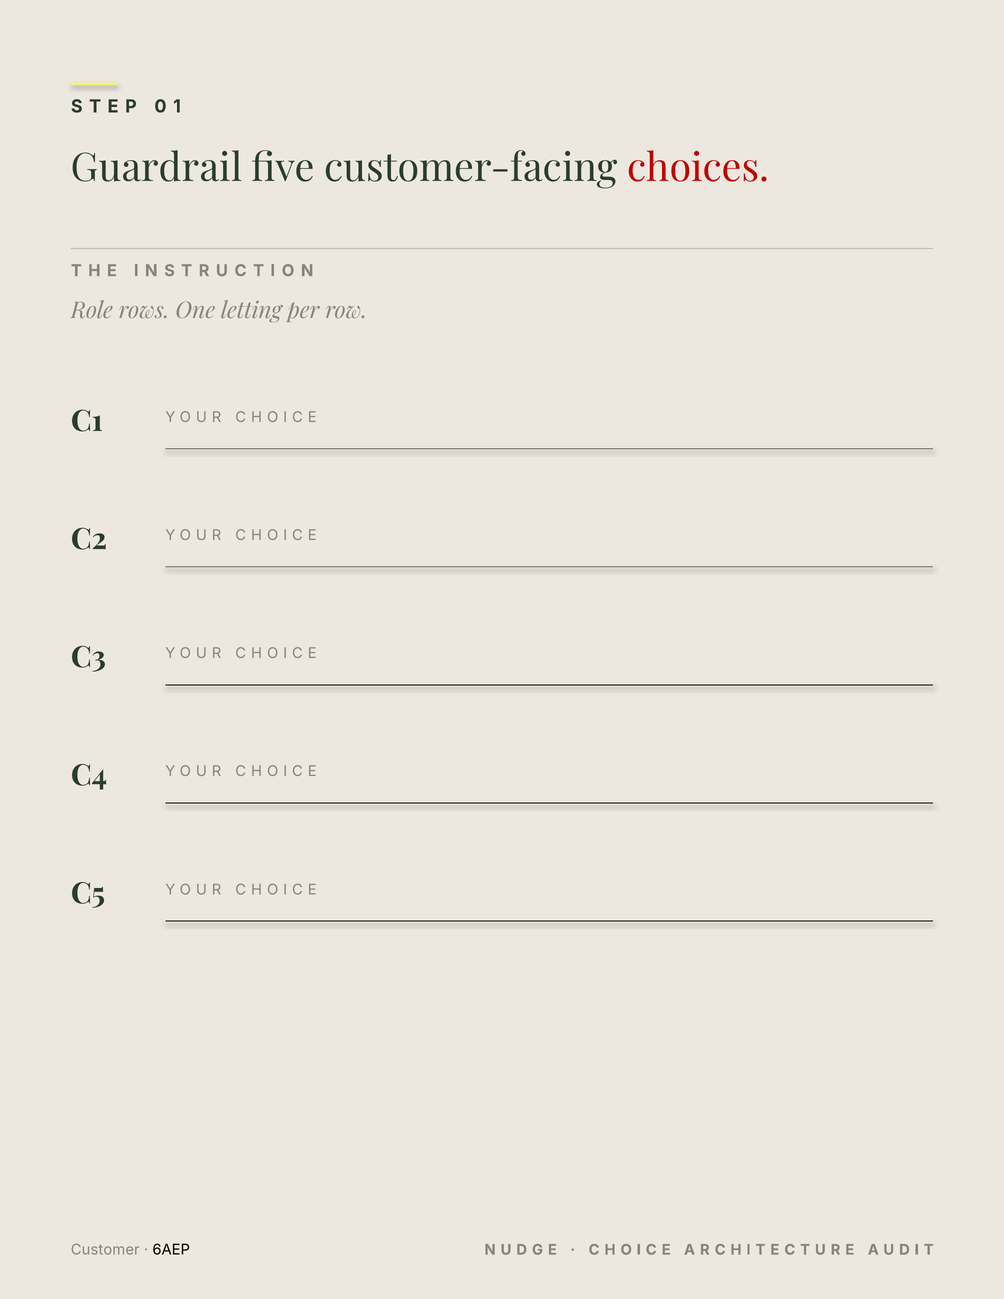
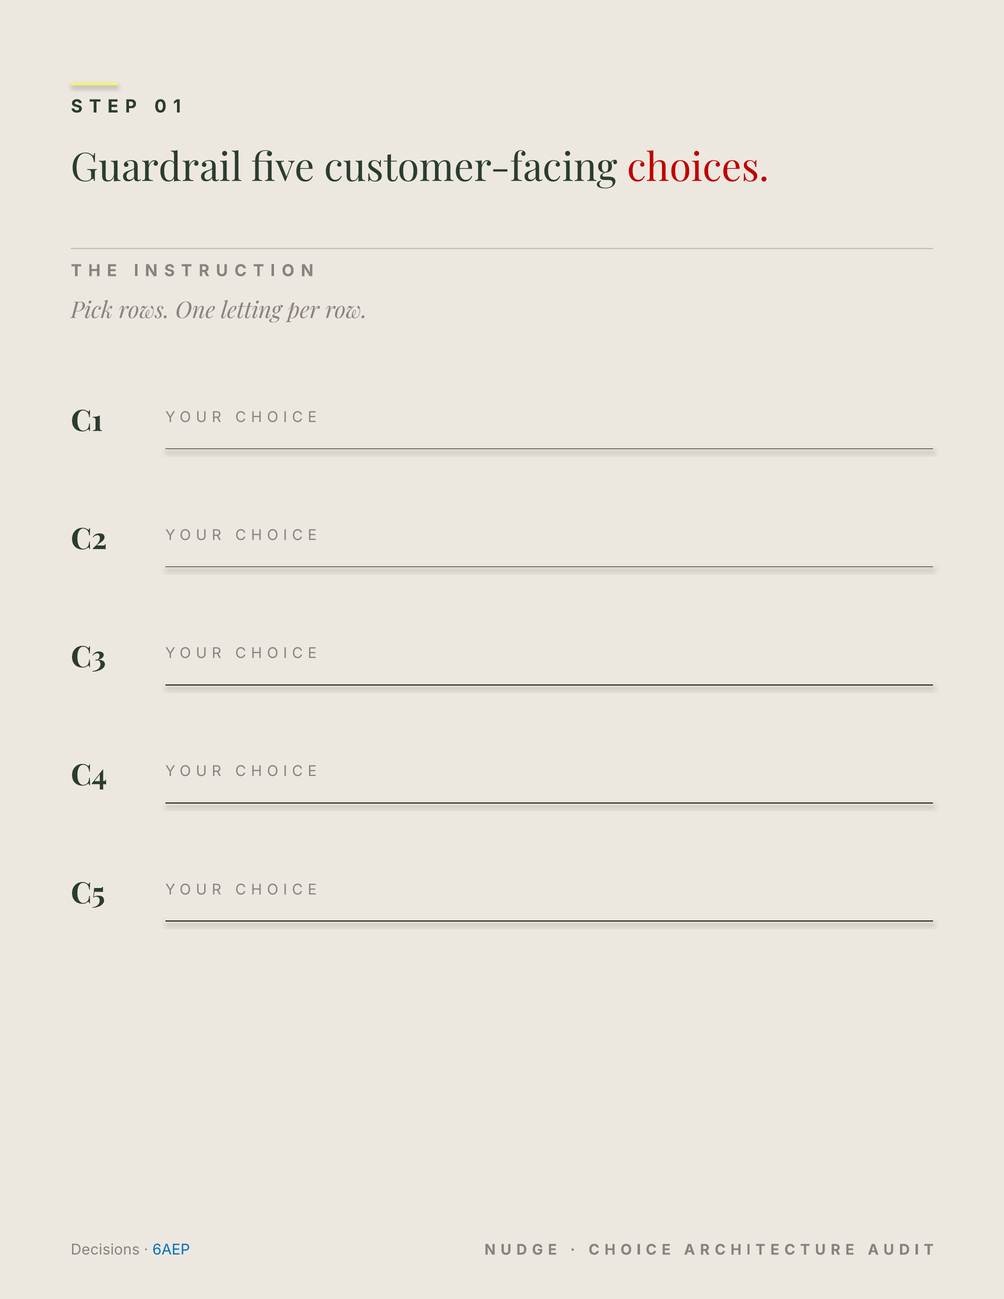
Role: Role -> Pick
Customer: Customer -> Decisions
6AEP colour: black -> blue
